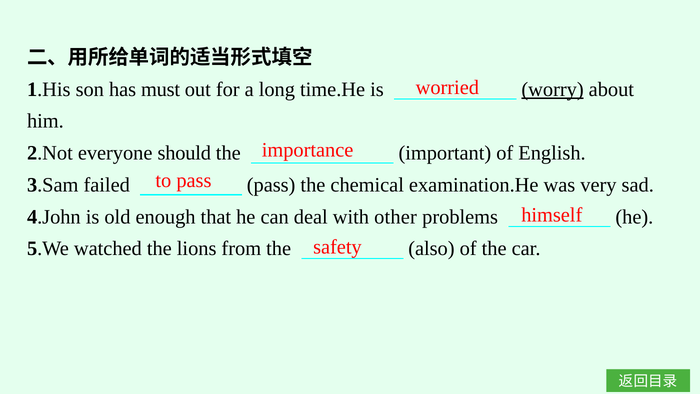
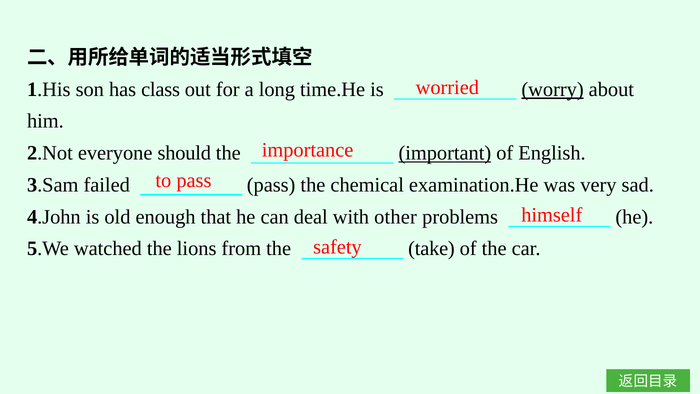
must: must -> class
important underline: none -> present
also: also -> take
